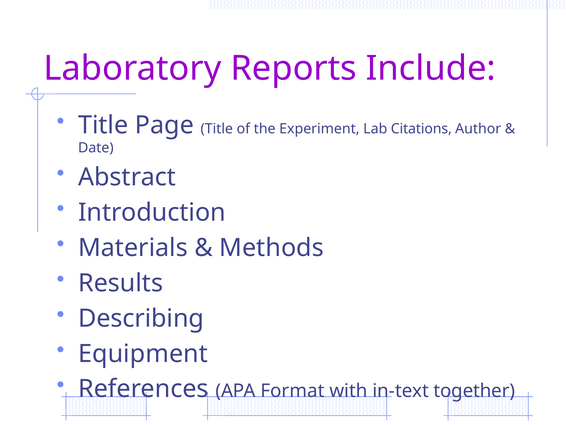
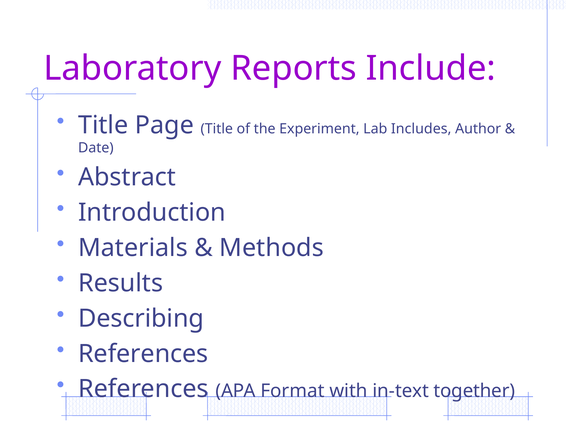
Citations: Citations -> Includes
Equipment at (143, 353): Equipment -> References
